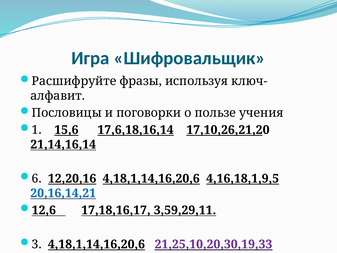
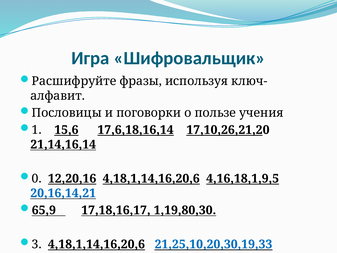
6: 6 -> 0
12,6: 12,6 -> 65,9
3,59,29,11: 3,59,29,11 -> 1,19,80,30
21,25,10,20,30,19,33 colour: purple -> blue
